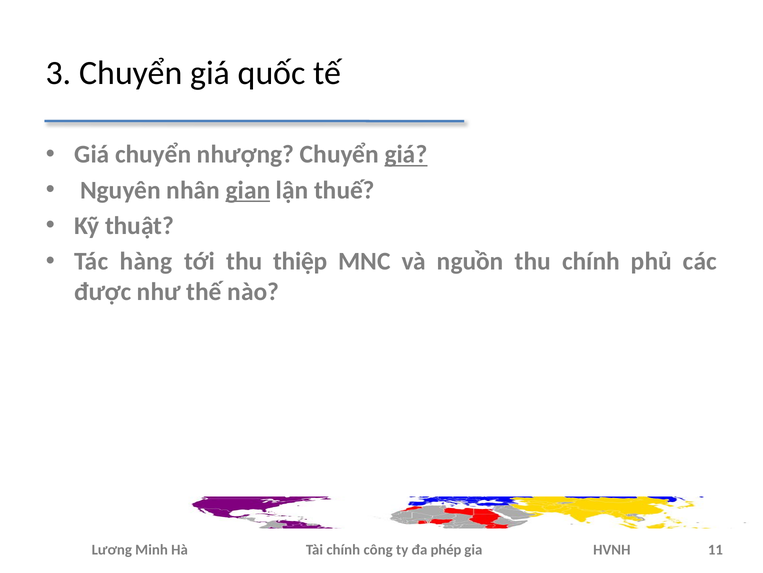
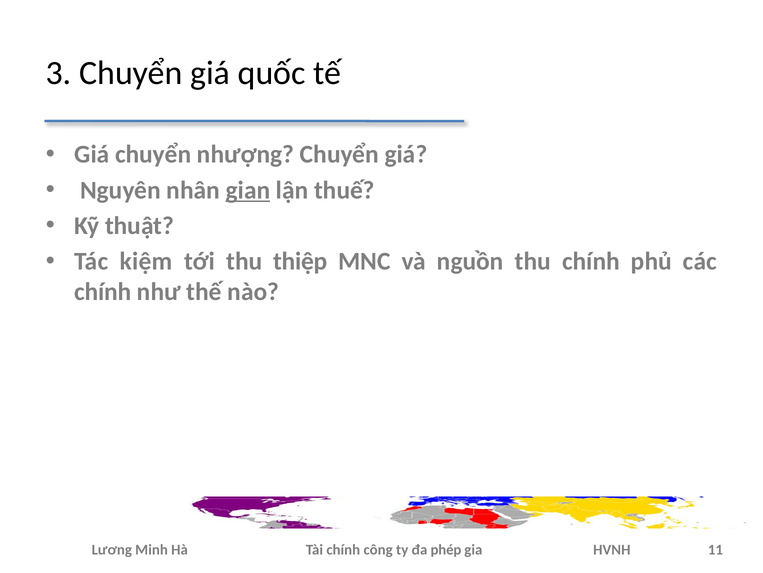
giá at (406, 154) underline: present -> none
hàng: hàng -> kiệm
được at (103, 292): được -> chính
